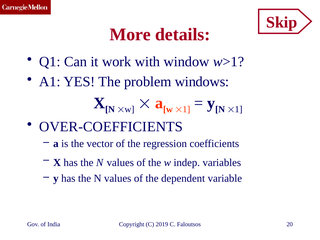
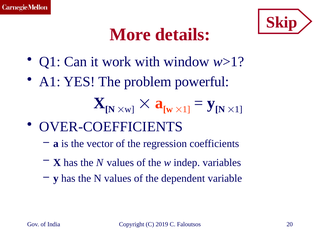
windows: windows -> powerful
